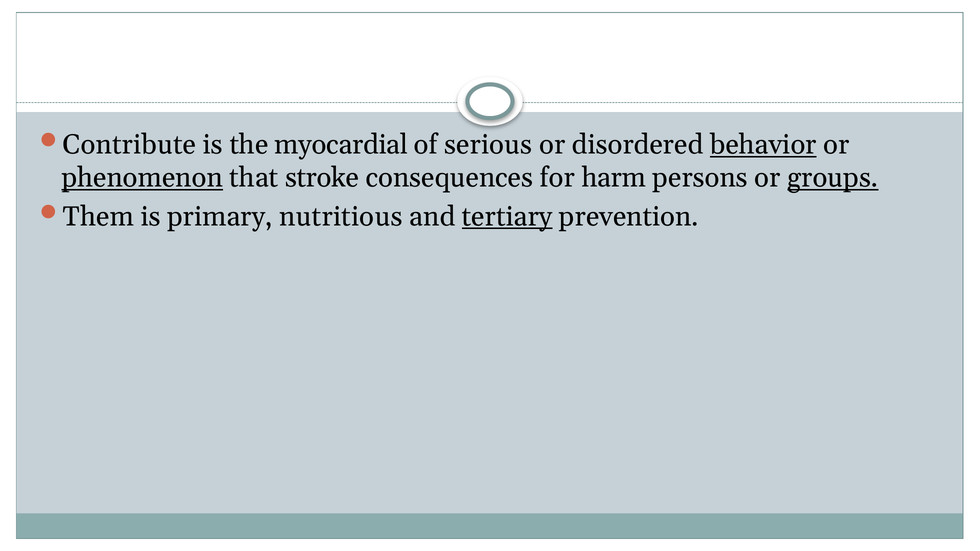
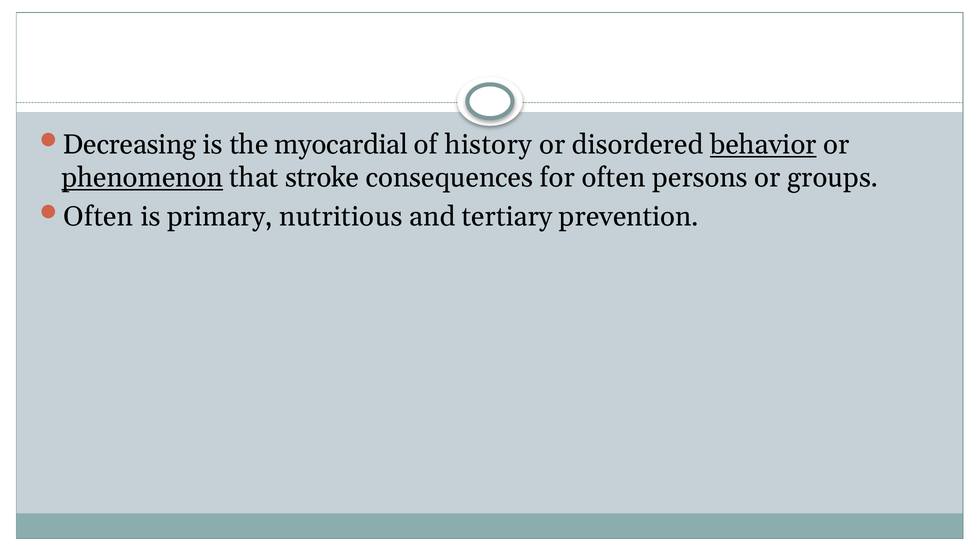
Contribute: Contribute -> Decreasing
serious: serious -> history
for harm: harm -> often
groups underline: present -> none
Them at (98, 217): Them -> Often
tertiary underline: present -> none
